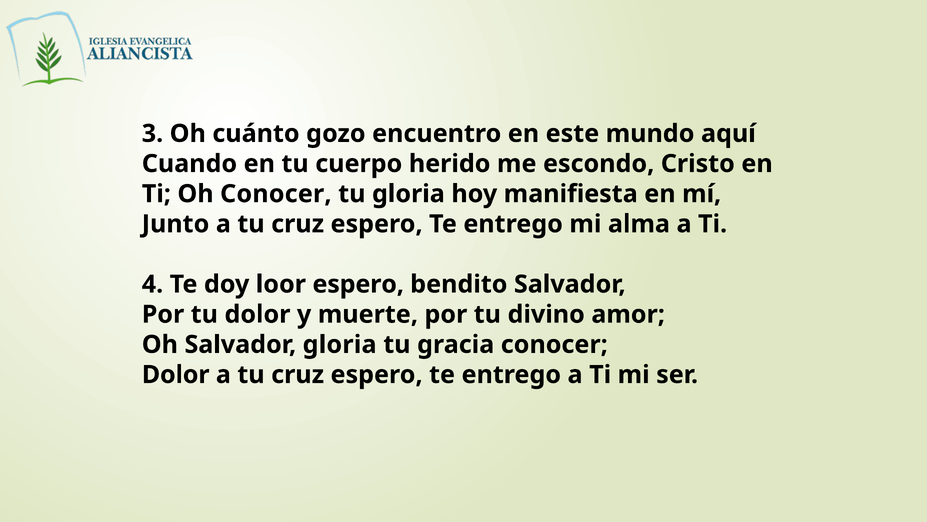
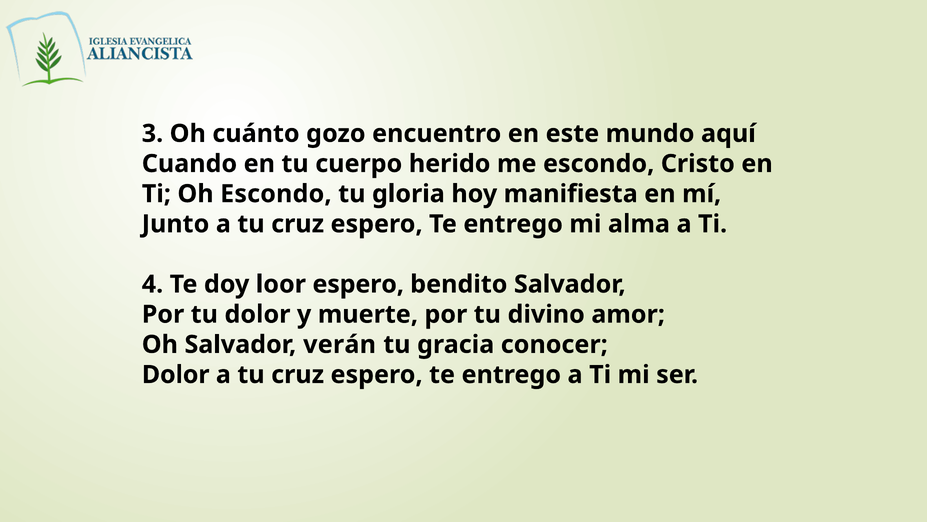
Oh Conocer: Conocer -> Escondo
Salvador gloria: gloria -> verán
